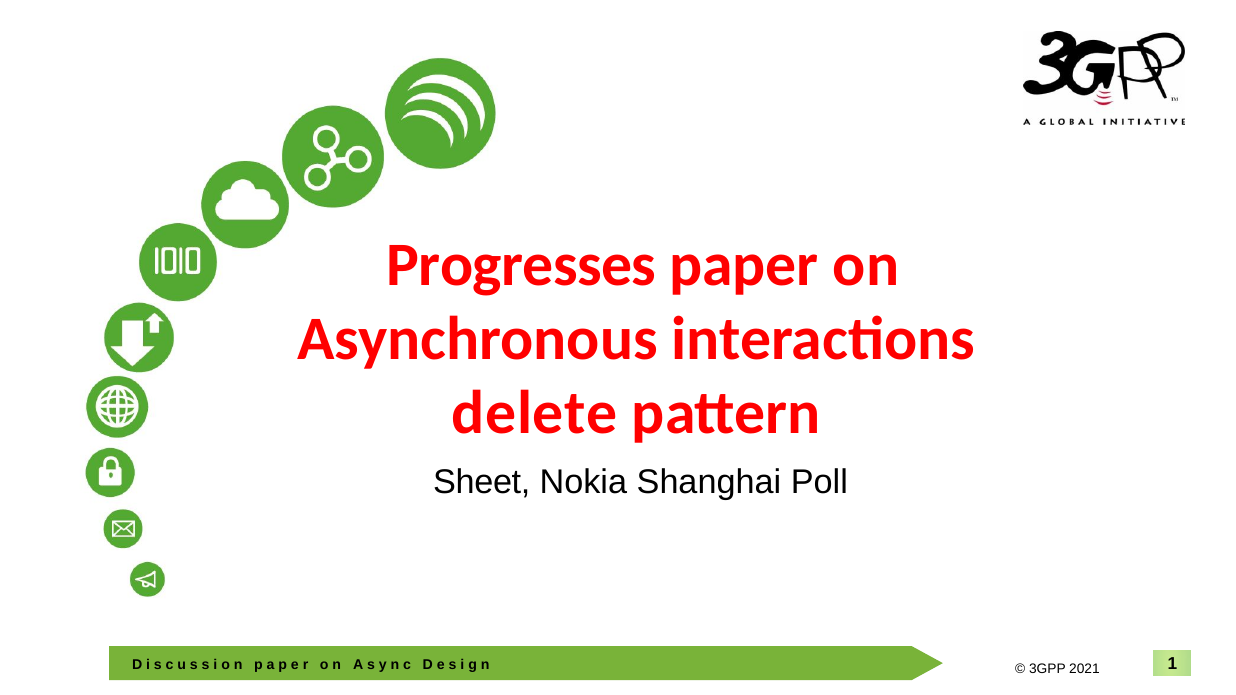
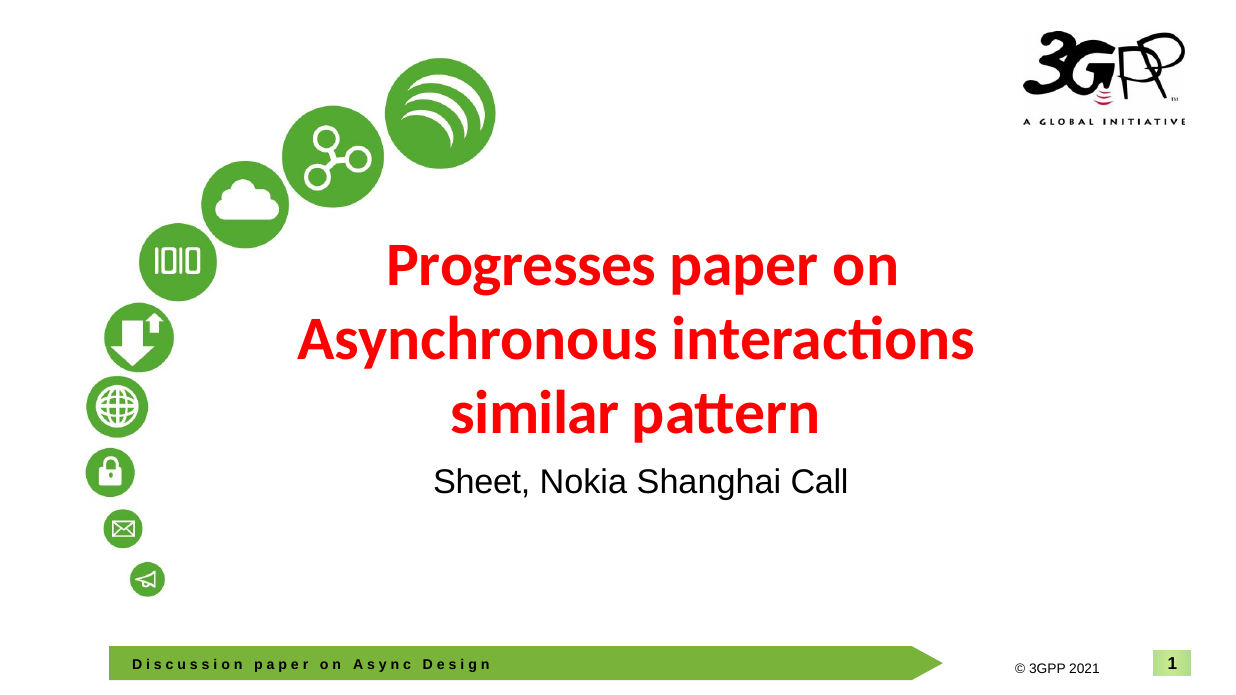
delete: delete -> similar
Poll: Poll -> Call
